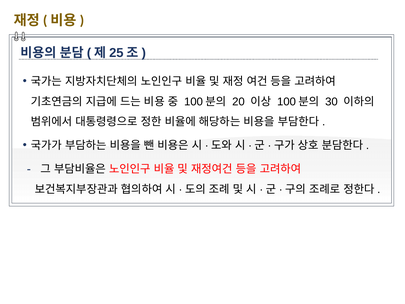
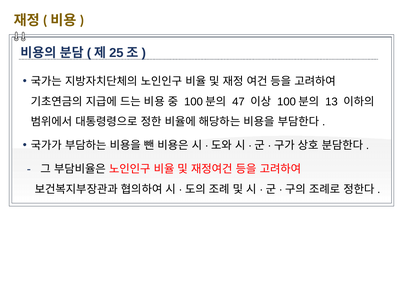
20: 20 -> 47
30: 30 -> 13
